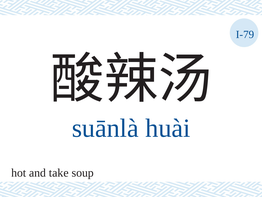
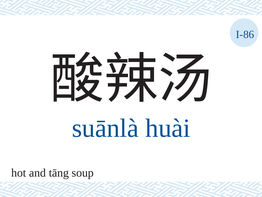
I-79: I-79 -> I-86
take: take -> tāng
